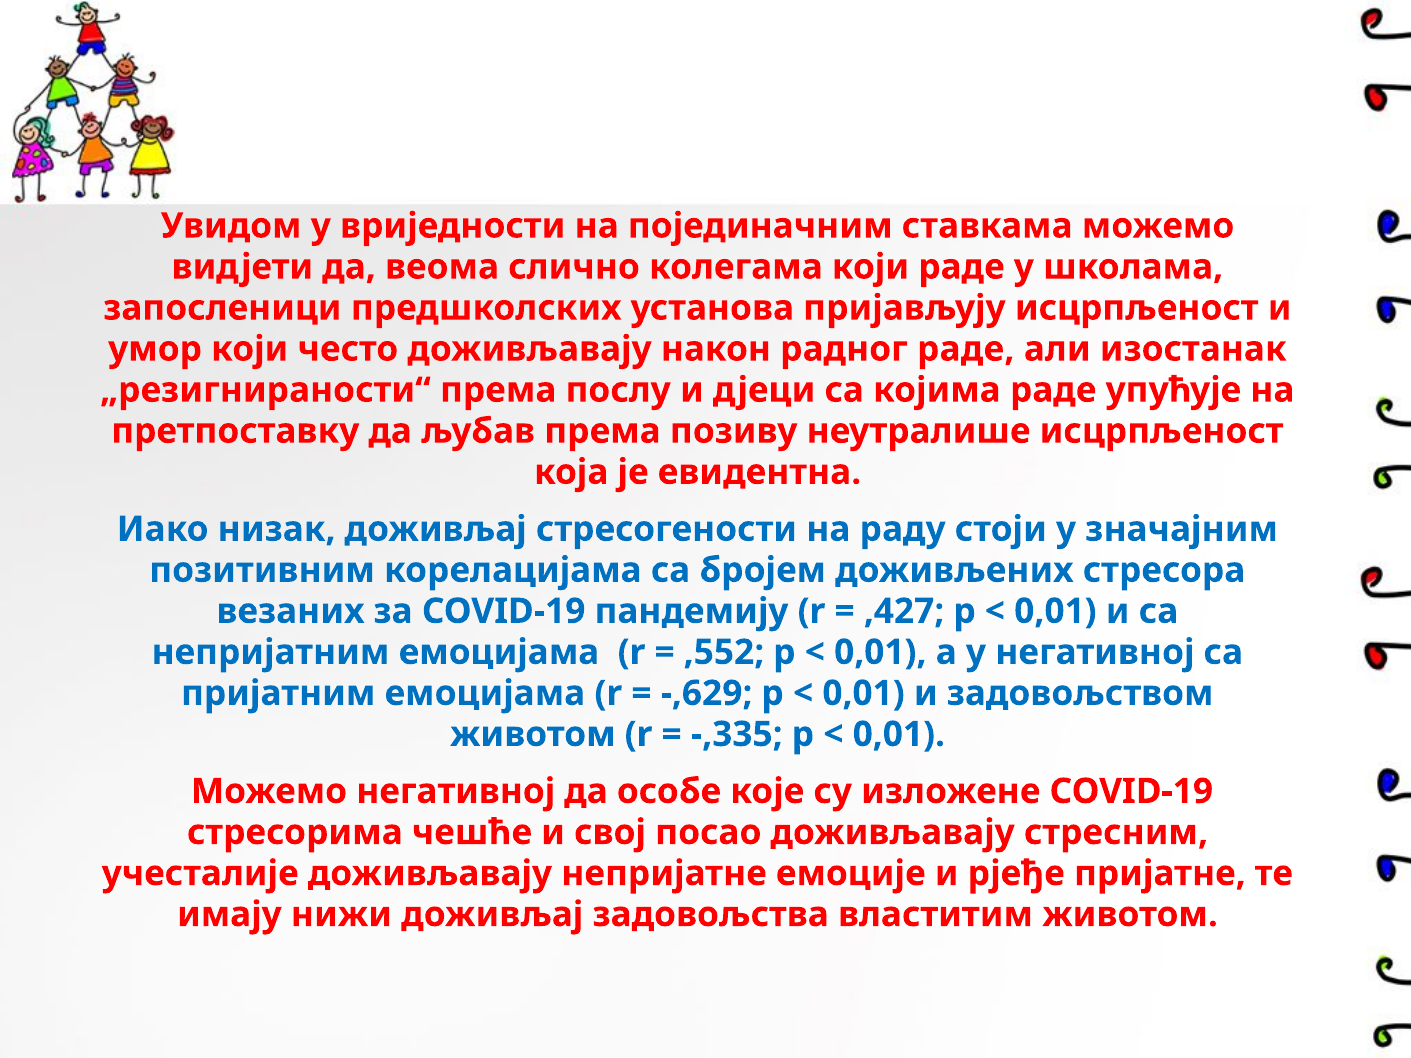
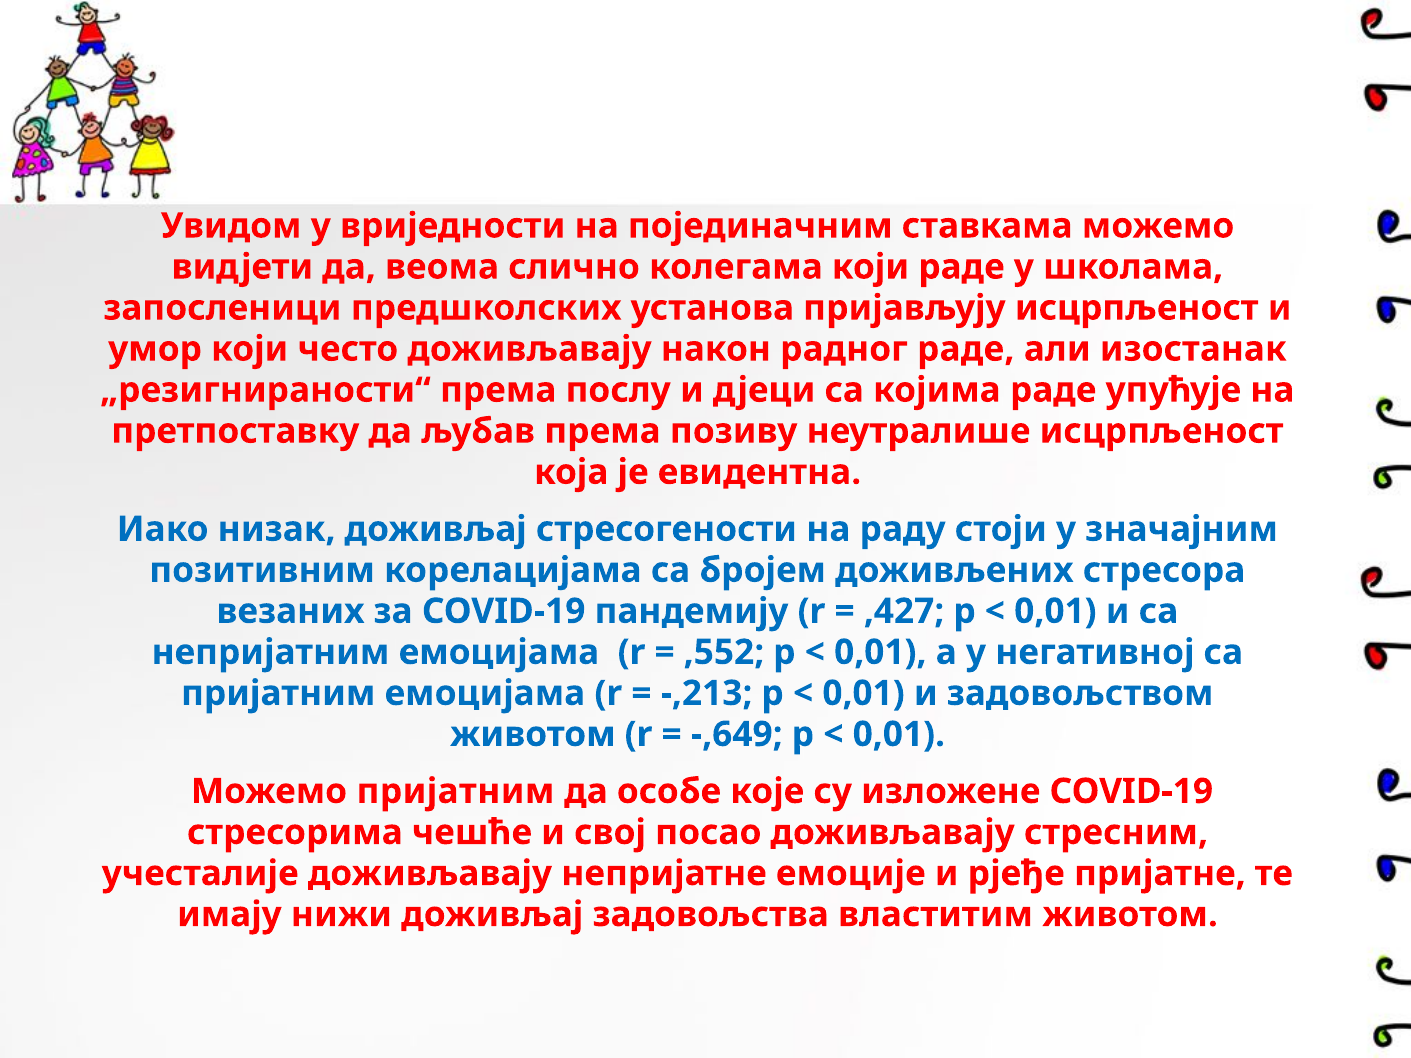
-,629: -,629 -> -,213
-,335: -,335 -> -,649
Можемо негативној: негативној -> пријатним
